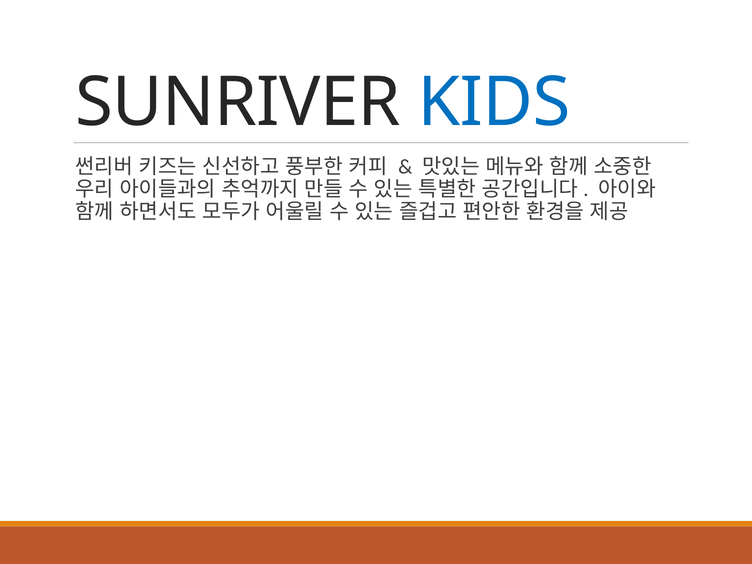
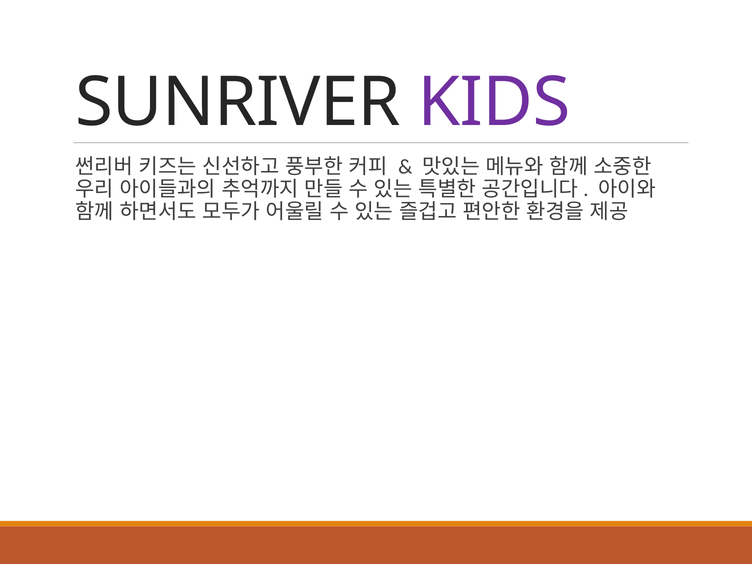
KIDS colour: blue -> purple
